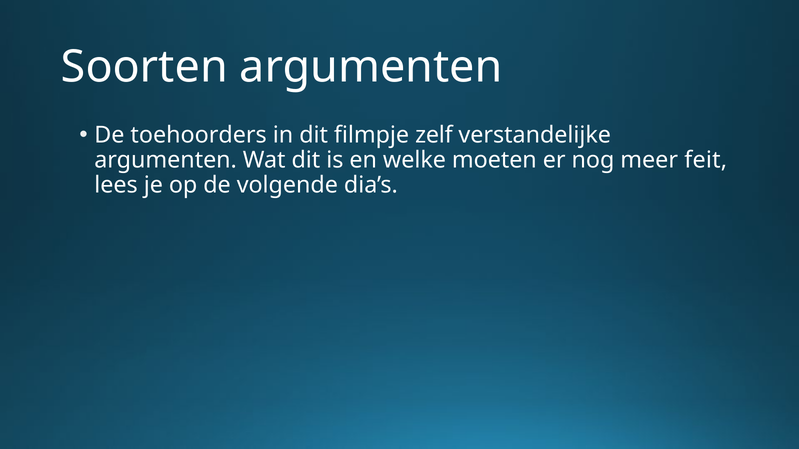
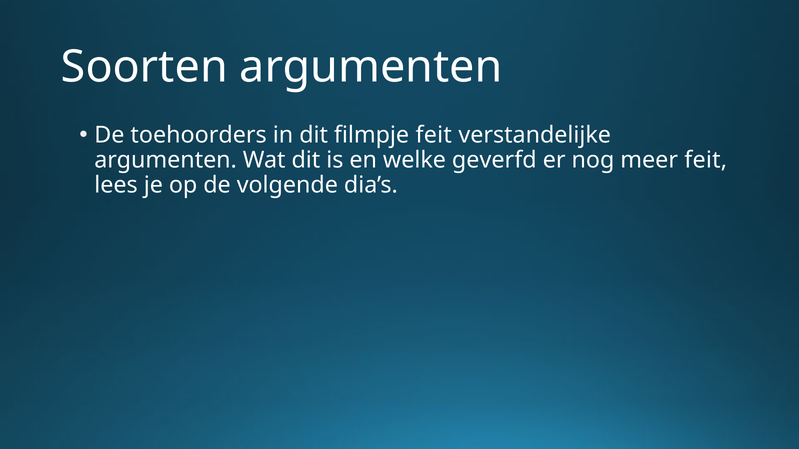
filmpje zelf: zelf -> feit
moeten: moeten -> geverfd
